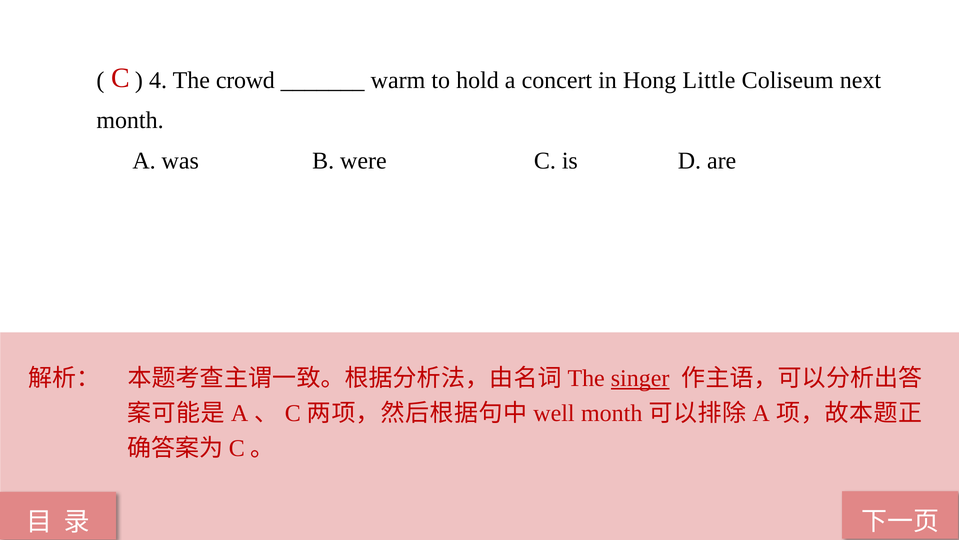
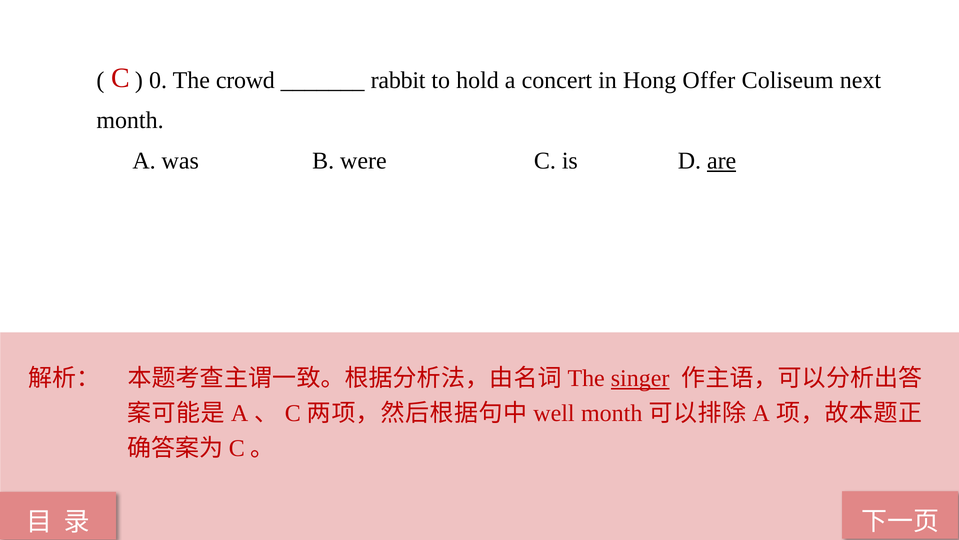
4: 4 -> 0
warm: warm -> rabbit
Little: Little -> Offer
are underline: none -> present
